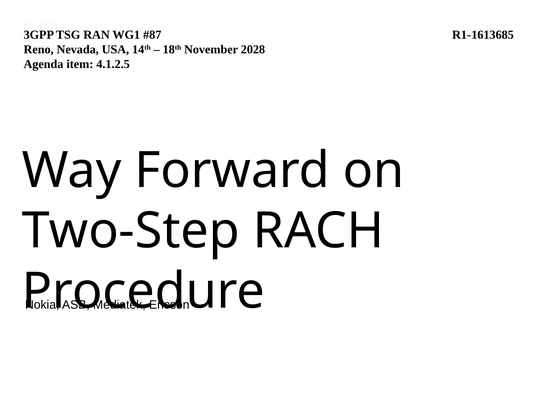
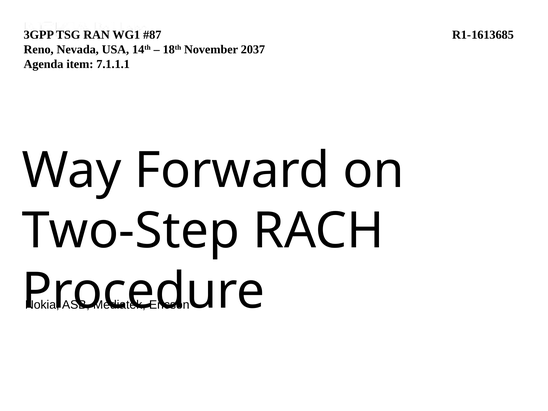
2028: 2028 -> 2037
4.1.2.5: 4.1.2.5 -> 7.1.1.1
